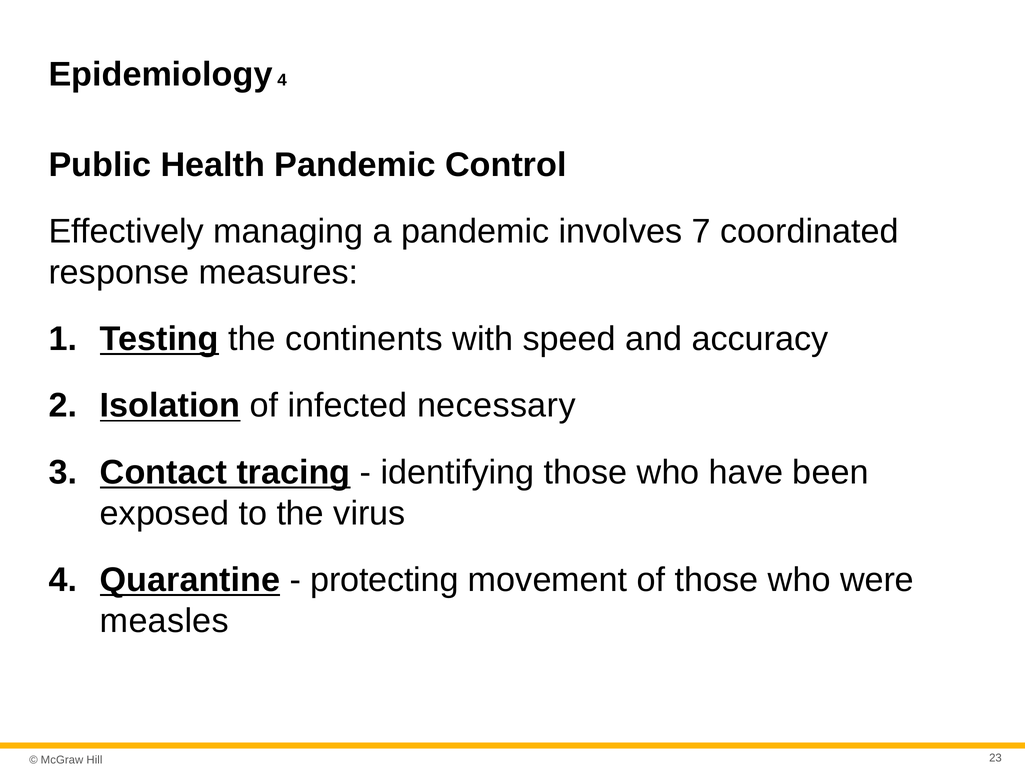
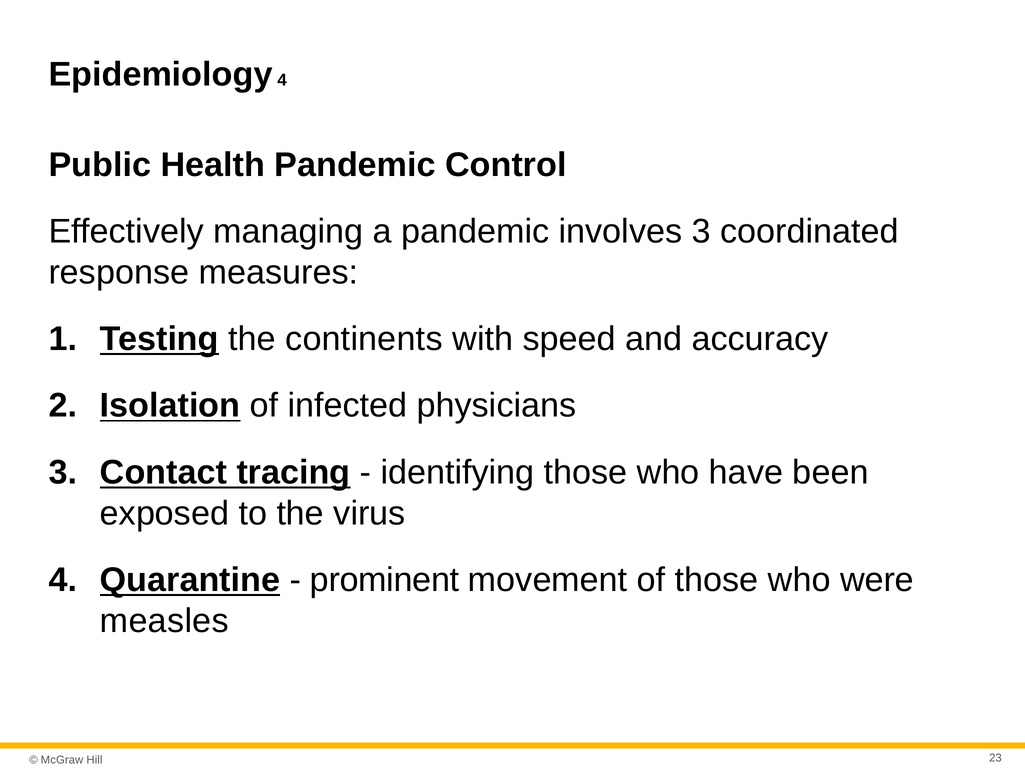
involves 7: 7 -> 3
necessary: necessary -> physicians
protecting: protecting -> prominent
